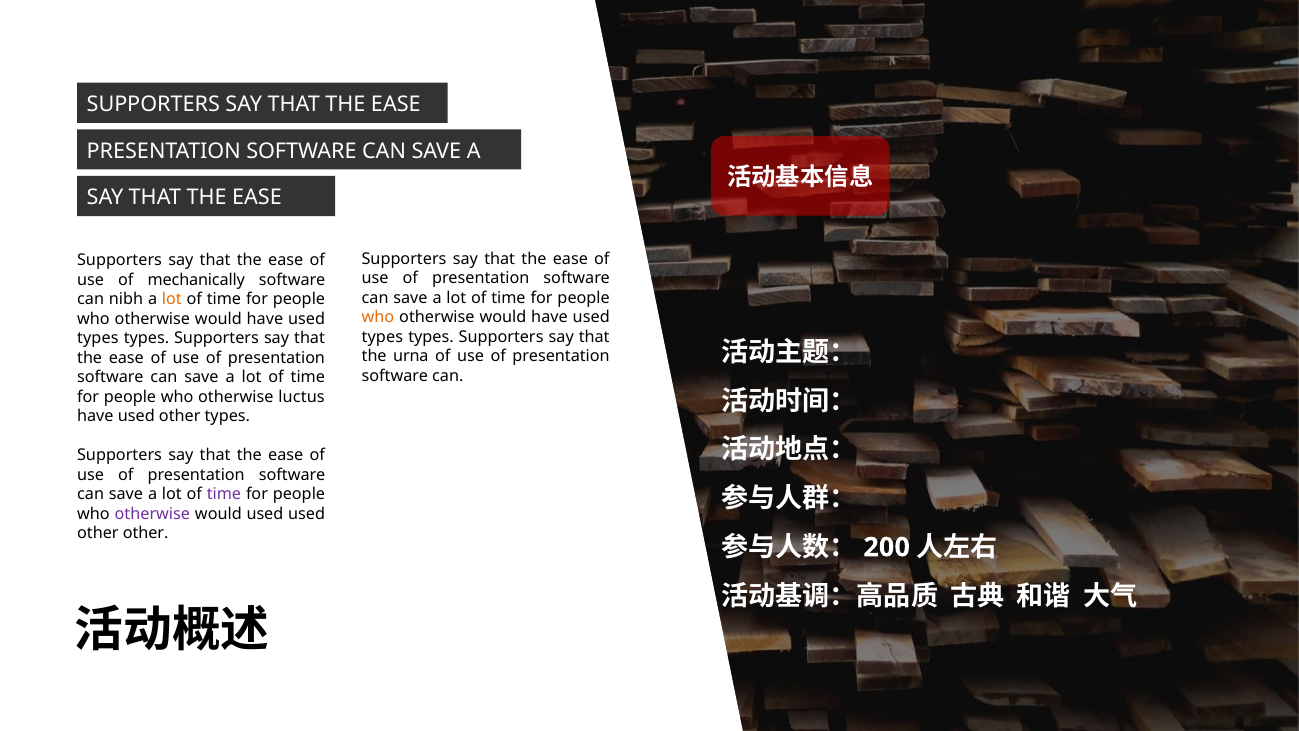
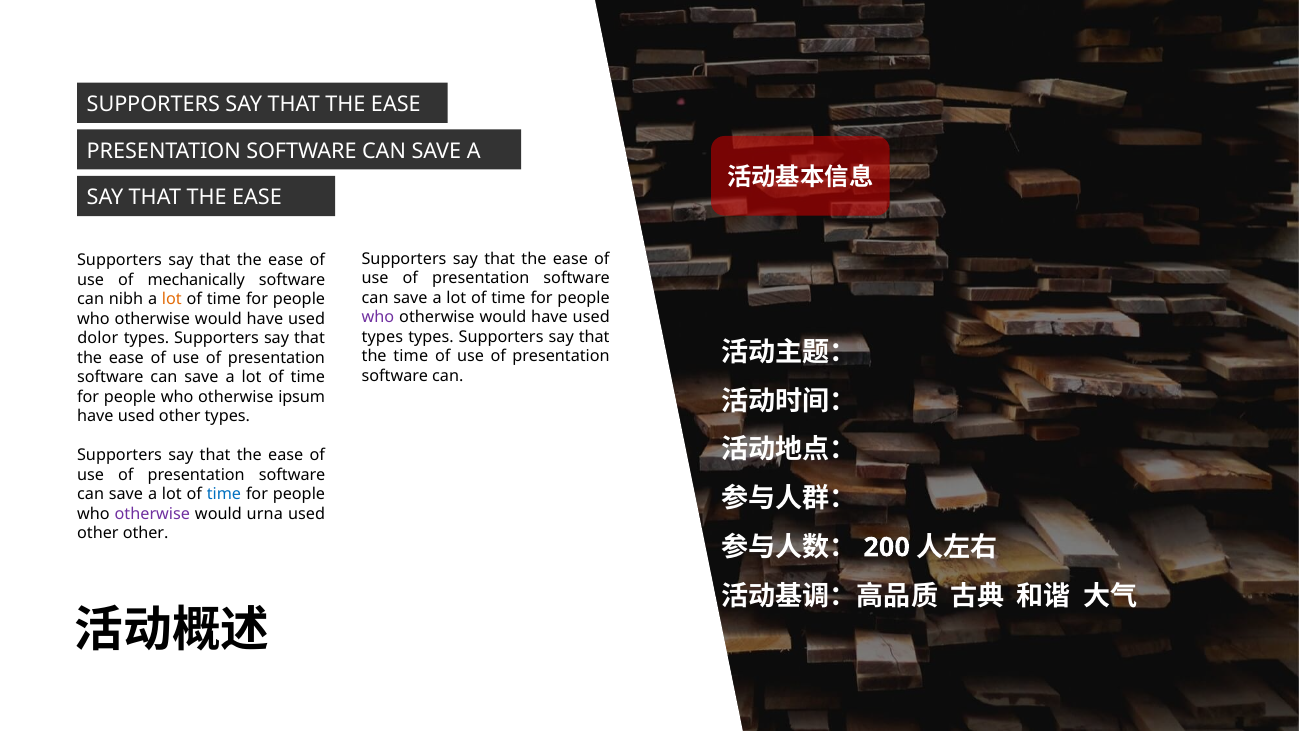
who at (378, 317) colour: orange -> purple
types at (98, 338): types -> dolor
the urna: urna -> time
luctus: luctus -> ipsum
time at (224, 494) colour: purple -> blue
would used: used -> urna
